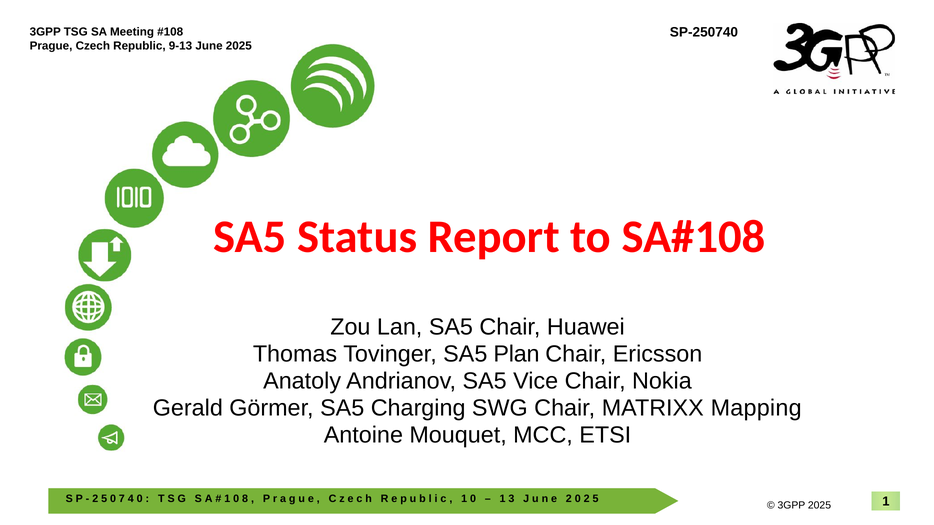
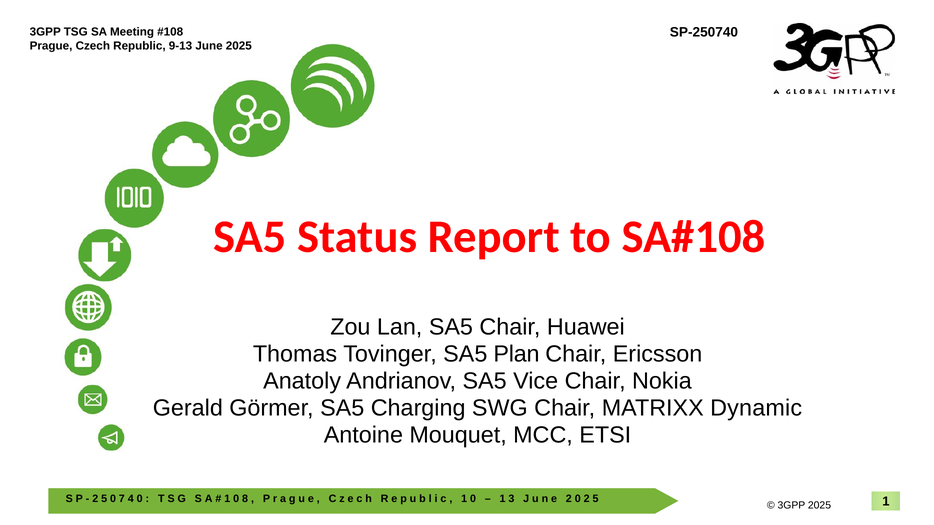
Mapping: Mapping -> Dynamic
